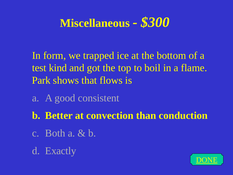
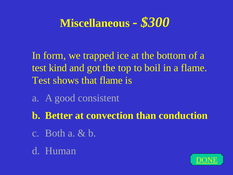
Park at (41, 80): Park -> Test
that flows: flows -> flame
Exactly: Exactly -> Human
